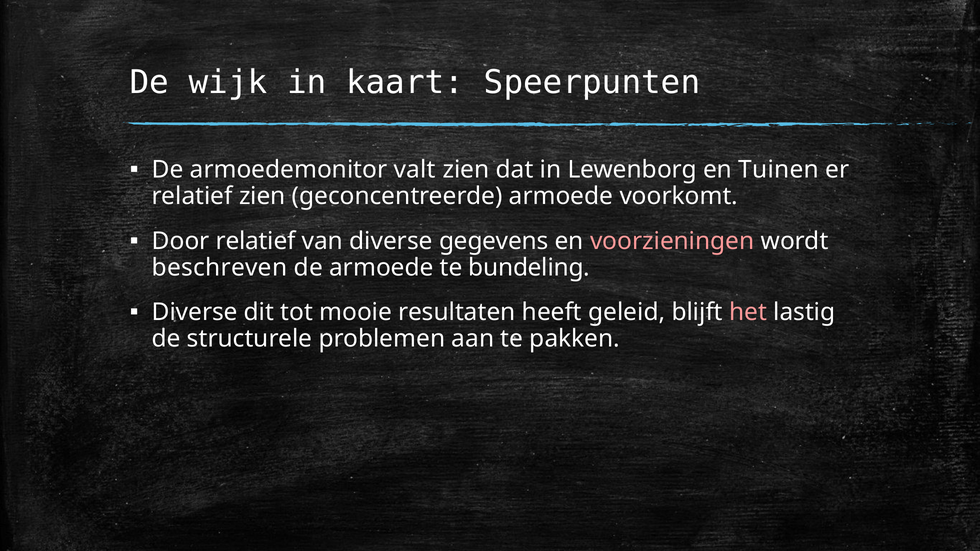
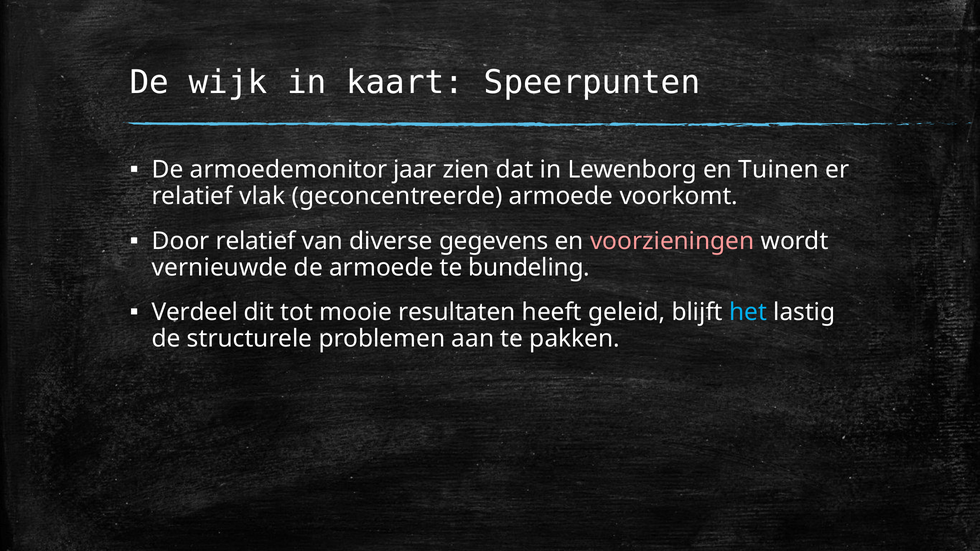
valt: valt -> jaar
relatief zien: zien -> vlak
beschreven: beschreven -> vernieuwde
Diverse at (195, 313): Diverse -> Verdeel
het colour: pink -> light blue
